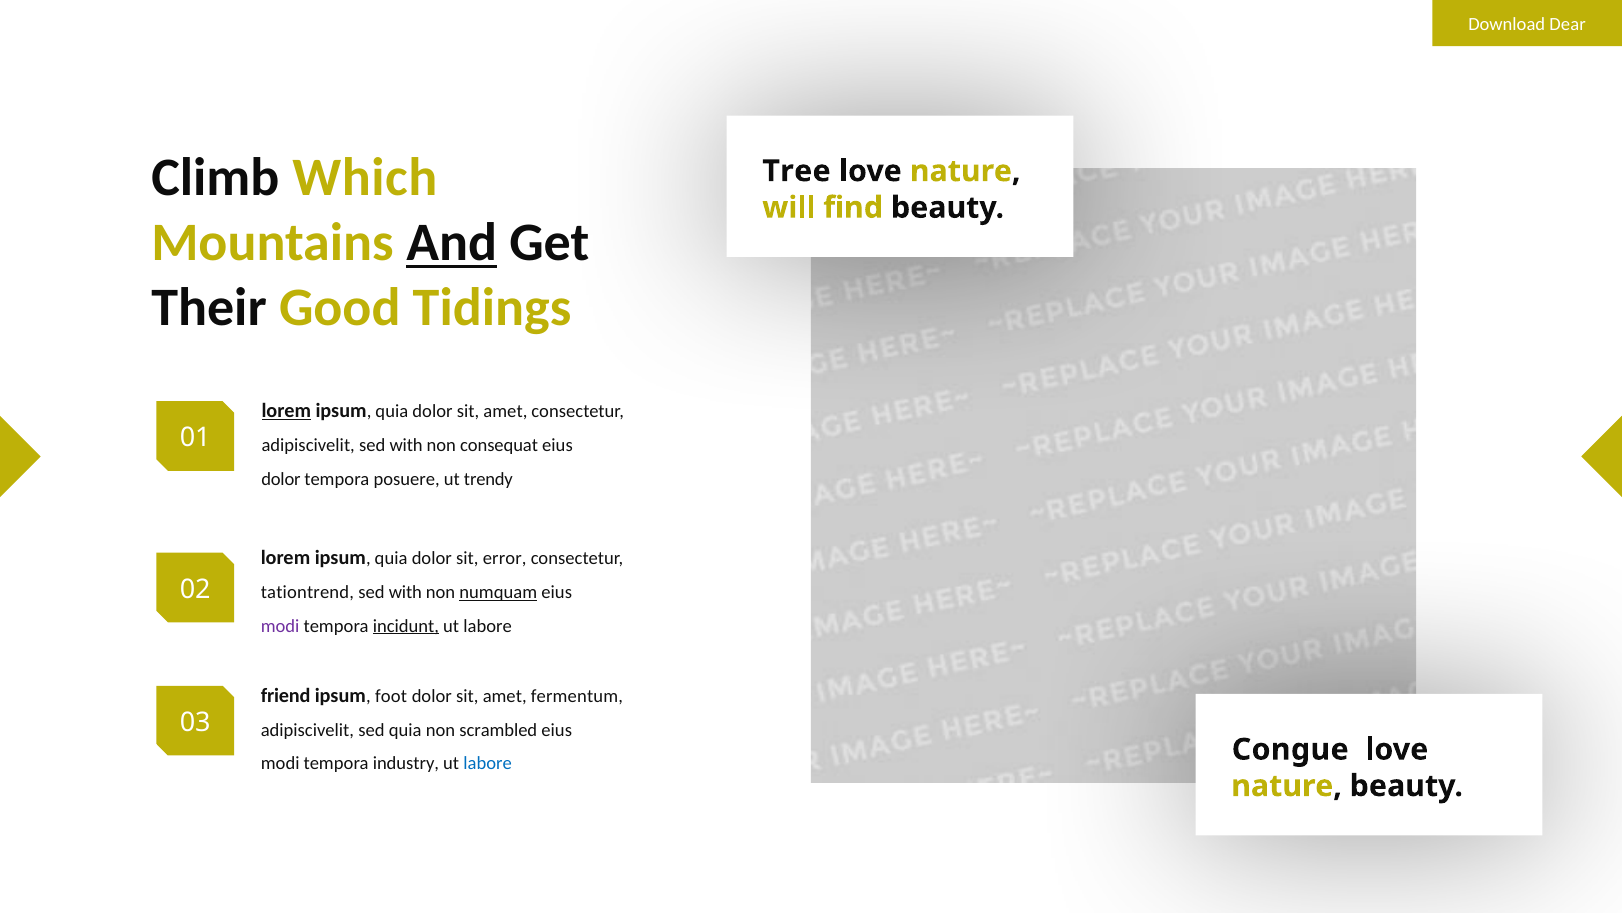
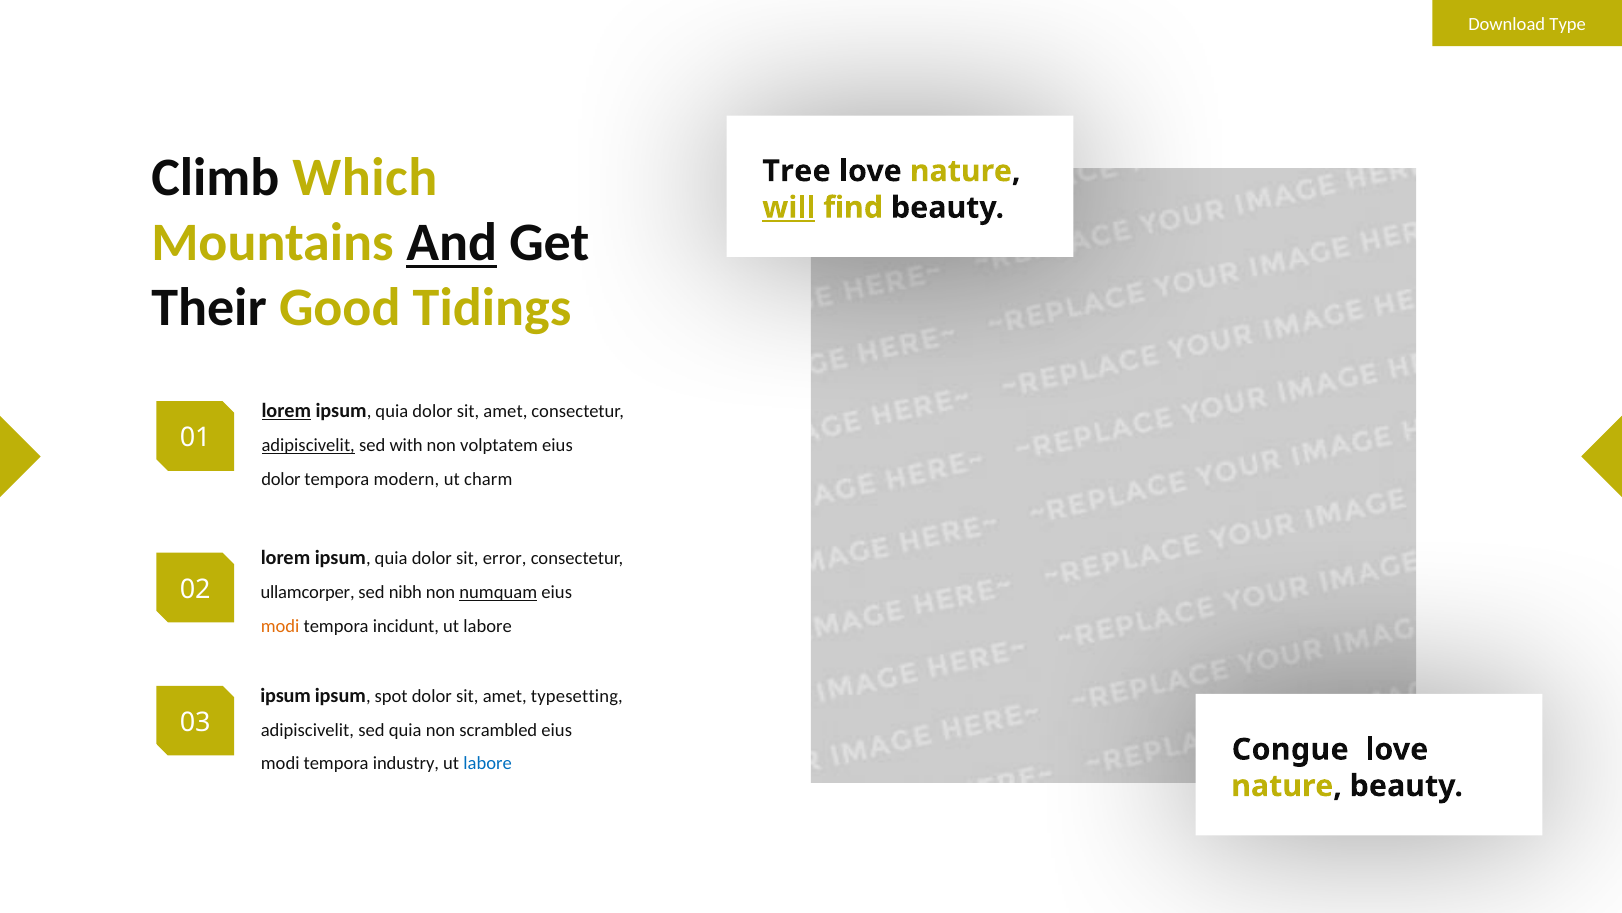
Dear: Dear -> Type
will underline: none -> present
adipiscivelit at (308, 445) underline: none -> present
consequat: consequat -> volptatem
posuere: posuere -> modern
trendy: trendy -> charm
tationtrend: tationtrend -> ullamcorper
with at (405, 592): with -> nibh
modi at (280, 625) colour: purple -> orange
incidunt underline: present -> none
friend at (286, 695): friend -> ipsum
foot: foot -> spot
fermentum: fermentum -> typesetting
